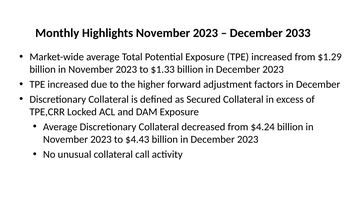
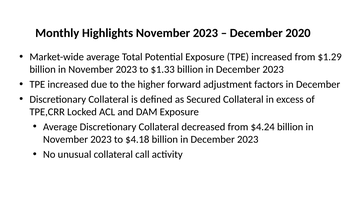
2033: 2033 -> 2020
$4.43: $4.43 -> $4.18
